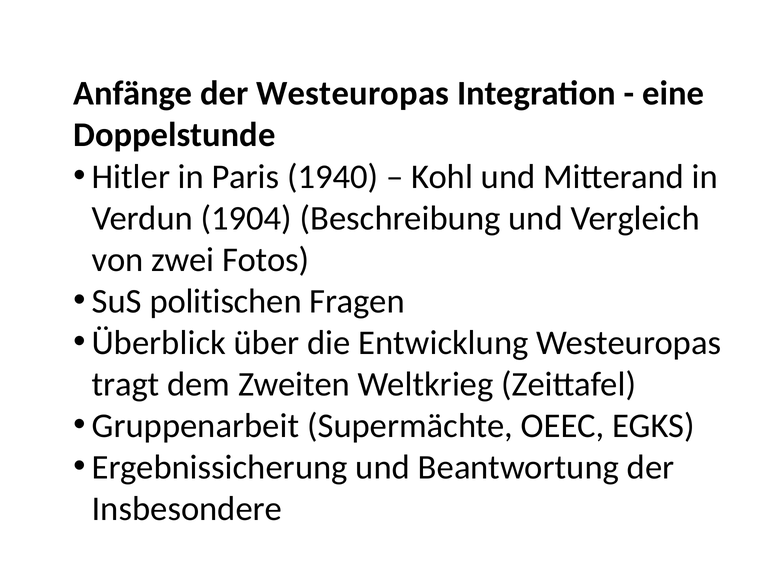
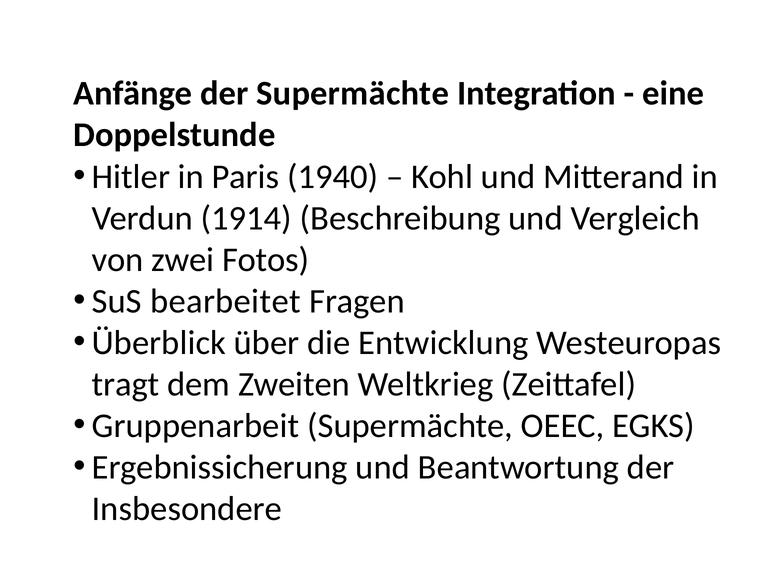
der Westeuropas: Westeuropas -> Supermächte
1904: 1904 -> 1914
politischen: politischen -> bearbeitet
